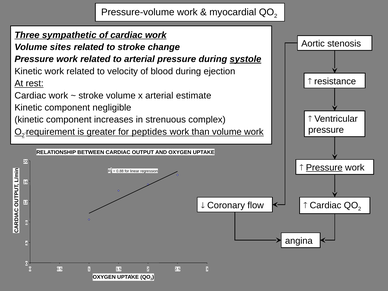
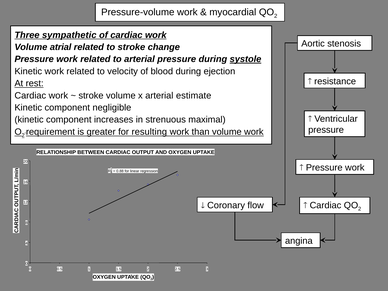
sites: sites -> atrial
complex: complex -> maximal
peptides: peptides -> resulting
Pressure at (324, 168) underline: present -> none
